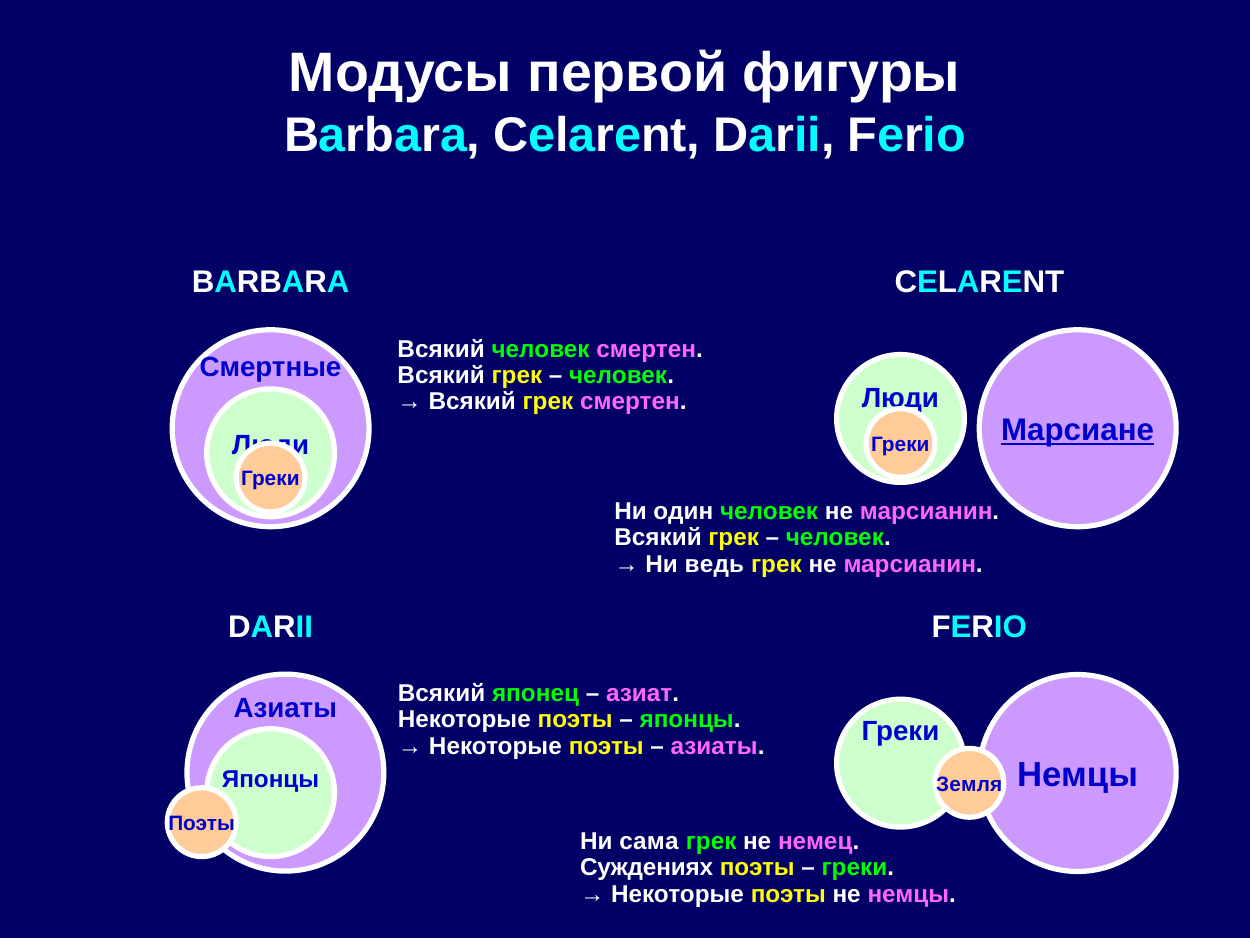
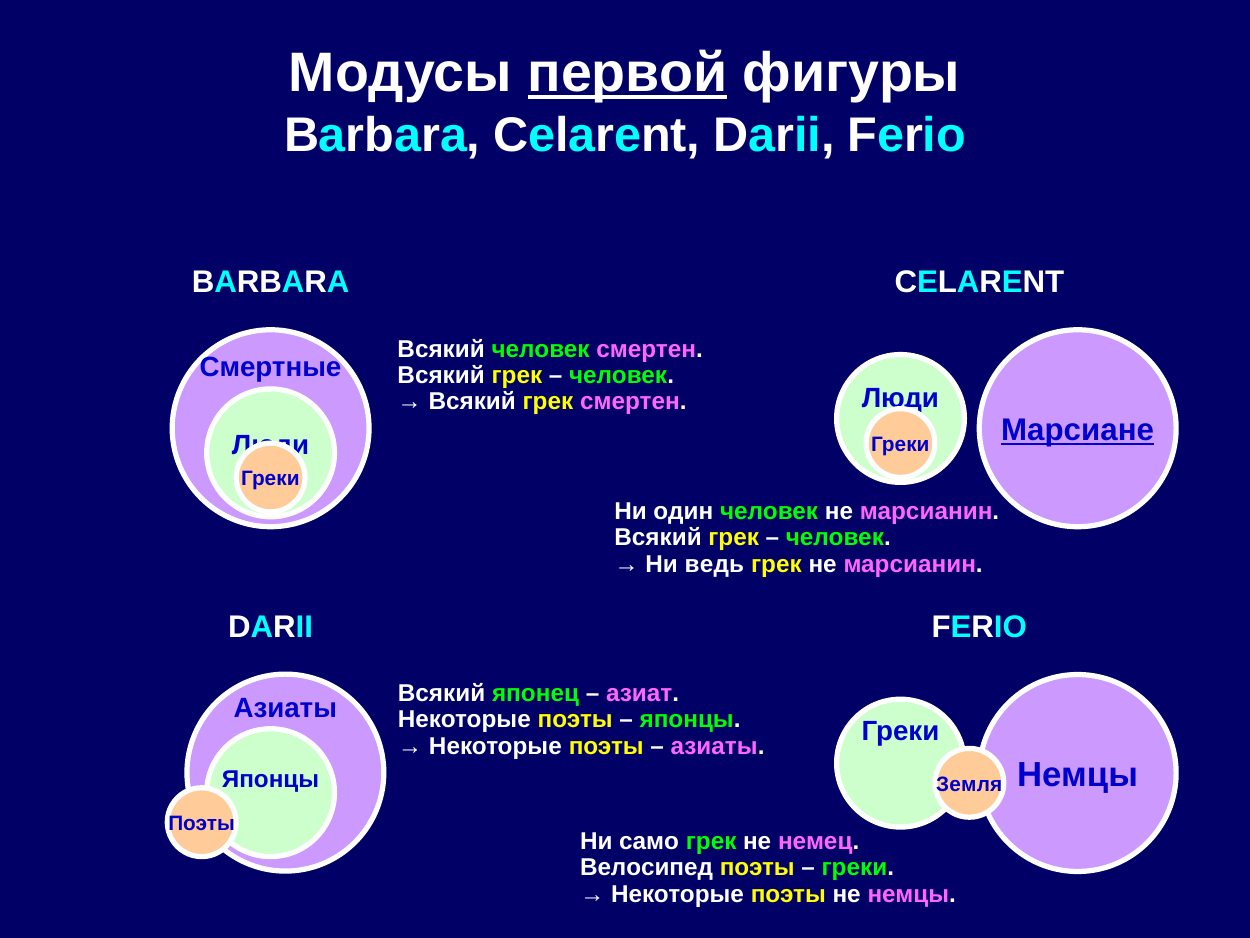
первой underline: none -> present
сама: сама -> само
Суждениях: Суждениях -> Велосипед
